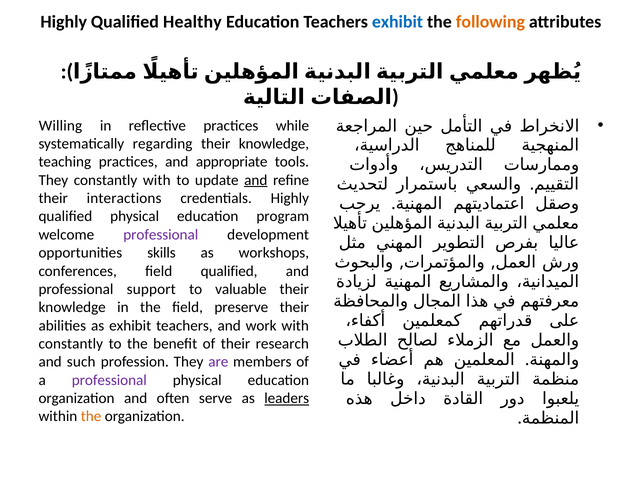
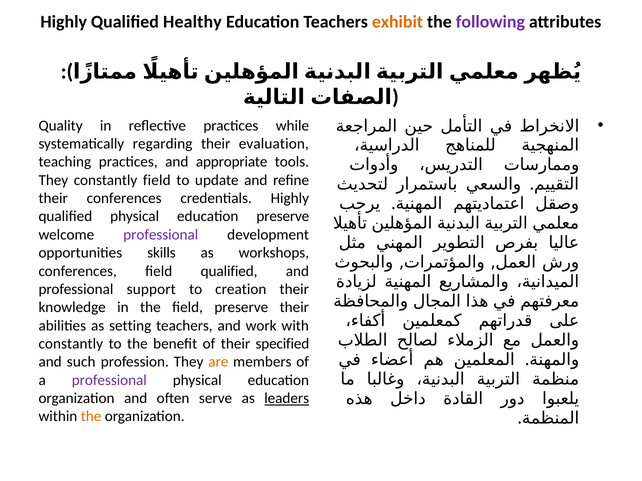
exhibit at (397, 22) colour: blue -> orange
following colour: orange -> purple
Willing: Willing -> Quality
knowledge at (274, 144): knowledge -> evaluation
constantly with: with -> field
and at (256, 180) underline: present -> none
their interactions: interactions -> conferences
education program: program -> preserve
valuable: valuable -> creation
as exhibit: exhibit -> setting
research: research -> specified
are colour: purple -> orange
